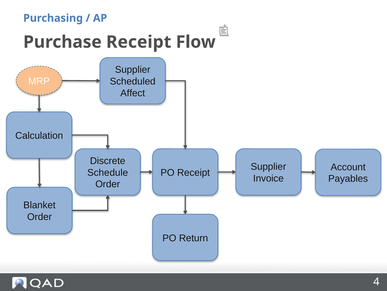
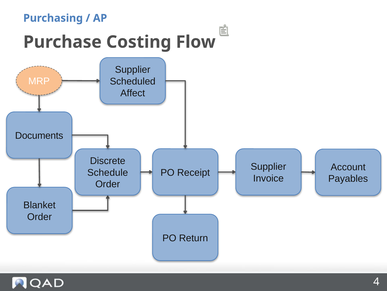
Purchase Receipt: Receipt -> Costing
Calculation: Calculation -> Documents
